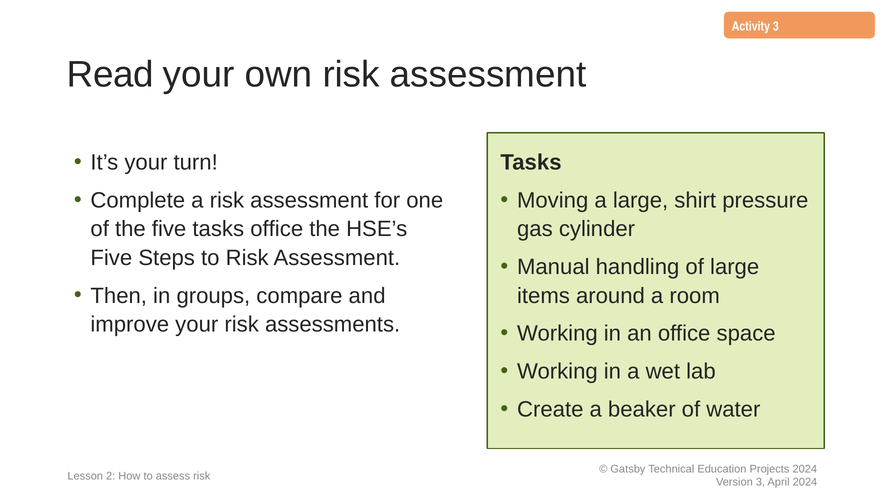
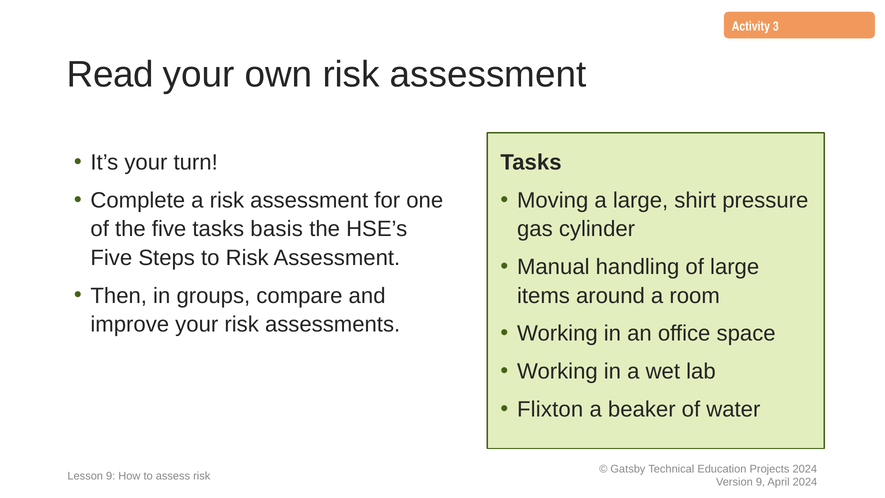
tasks office: office -> basis
Create: Create -> Flixton
Lesson 2: 2 -> 9
3 at (760, 482): 3 -> 9
